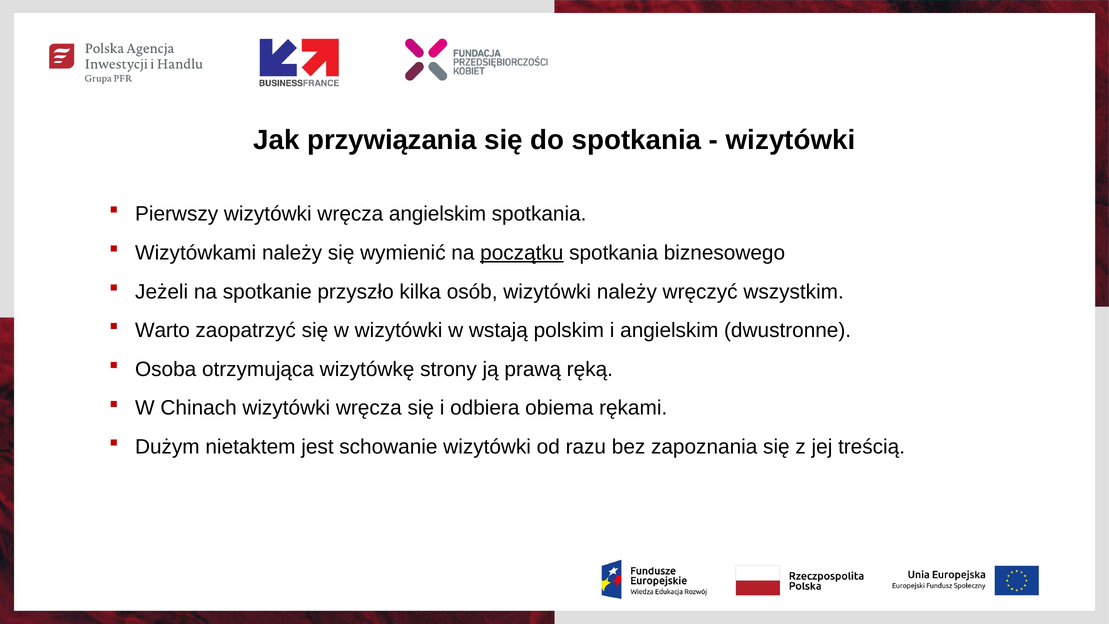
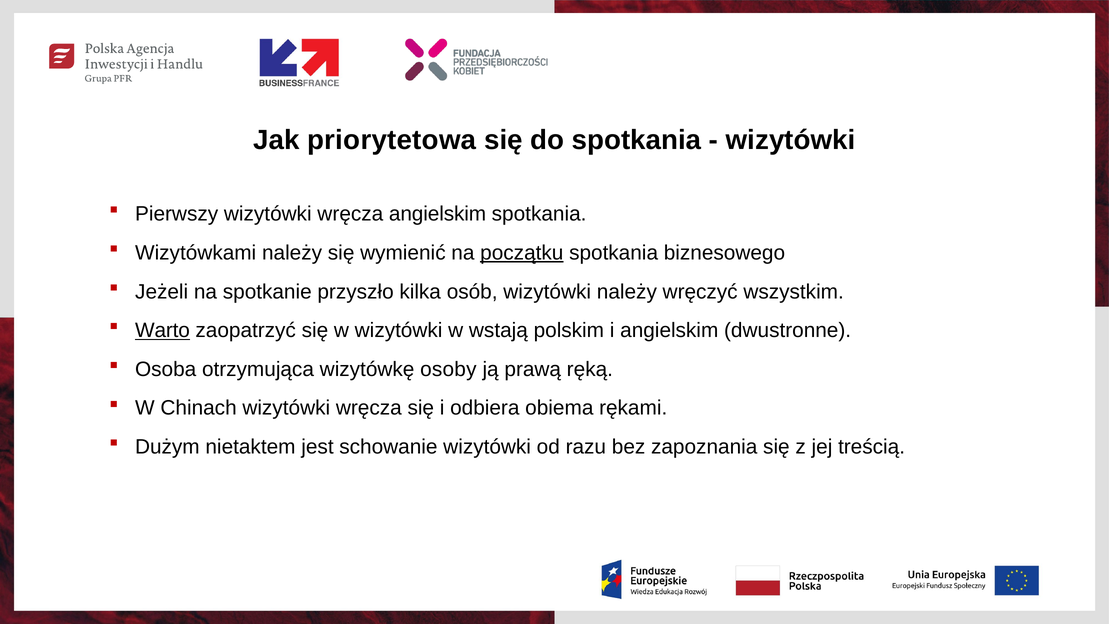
przywiązania: przywiązania -> priorytetowa
Warto underline: none -> present
strony: strony -> osoby
